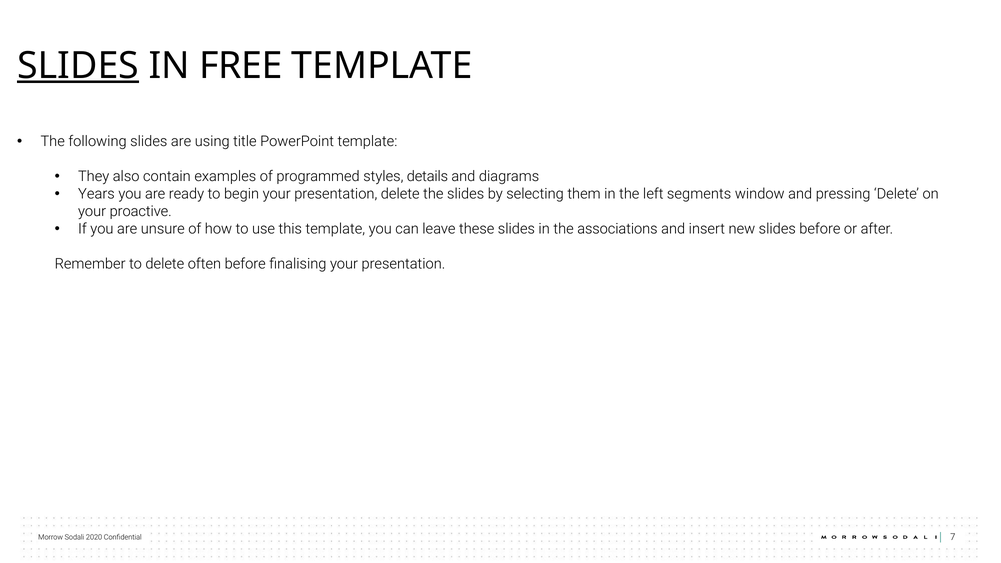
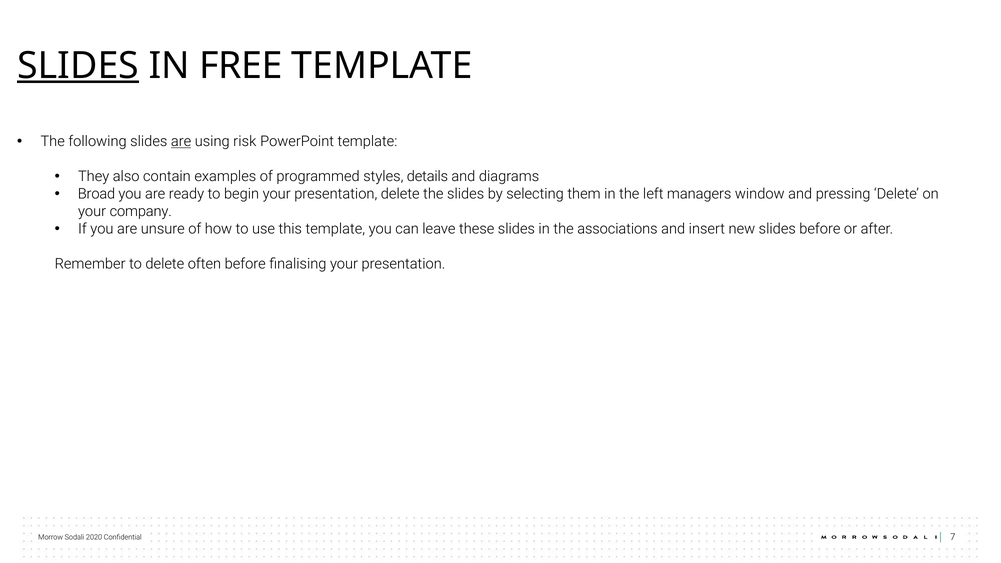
are at (181, 142) underline: none -> present
title: title -> risk
Years: Years -> Broad
segments: segments -> managers
proactive: proactive -> company
